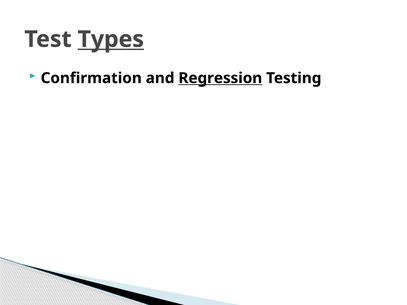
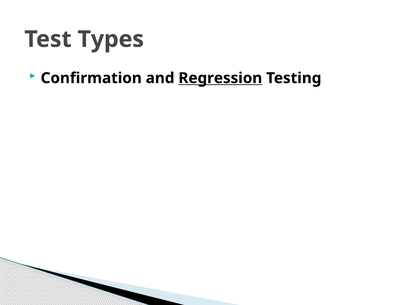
Types underline: present -> none
